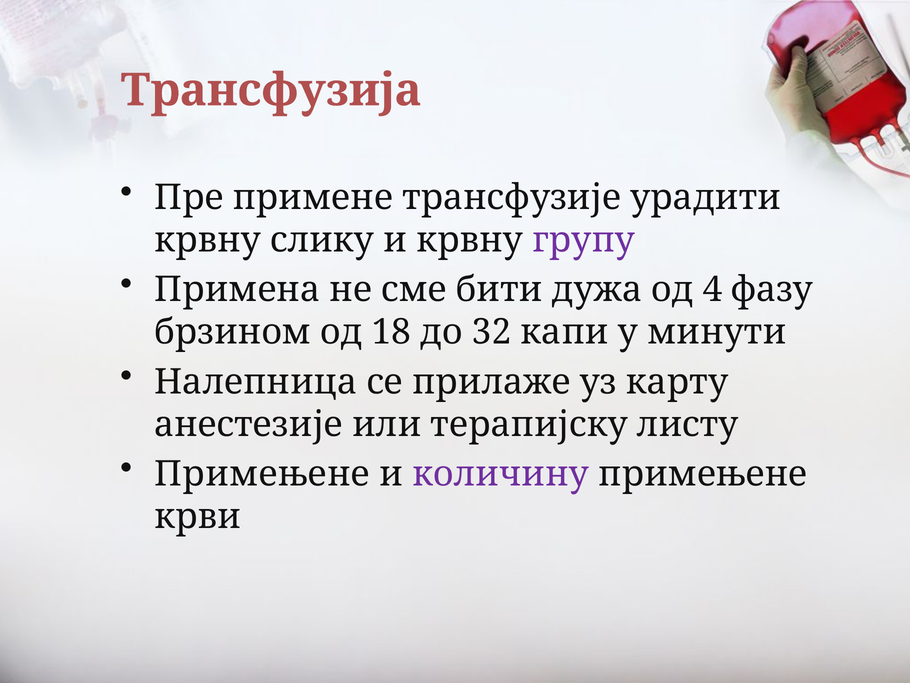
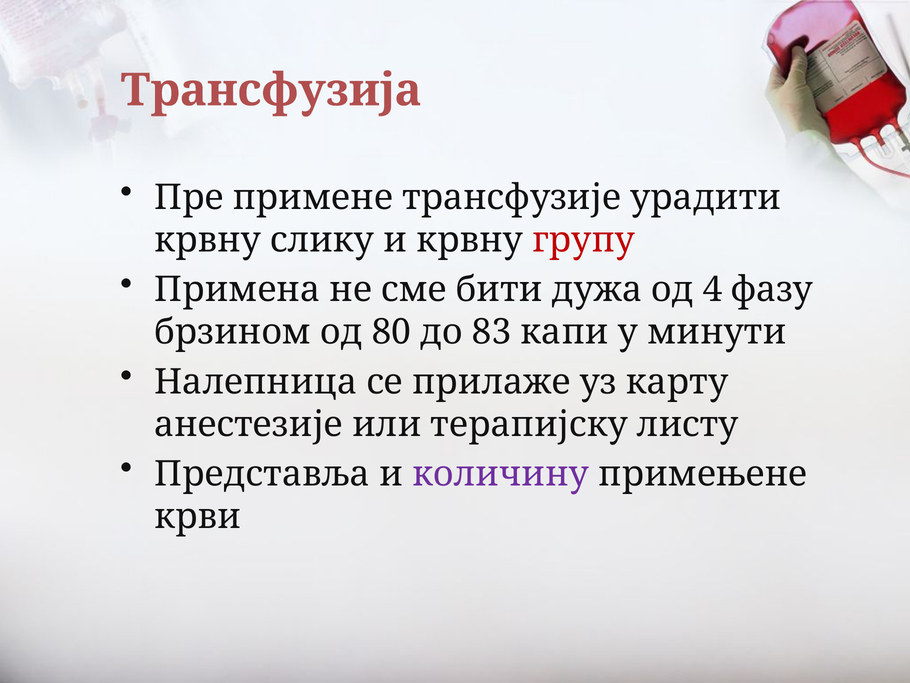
групу colour: purple -> red
18: 18 -> 80
32: 32 -> 83
Примењене at (262, 474): Примењене -> Представља
